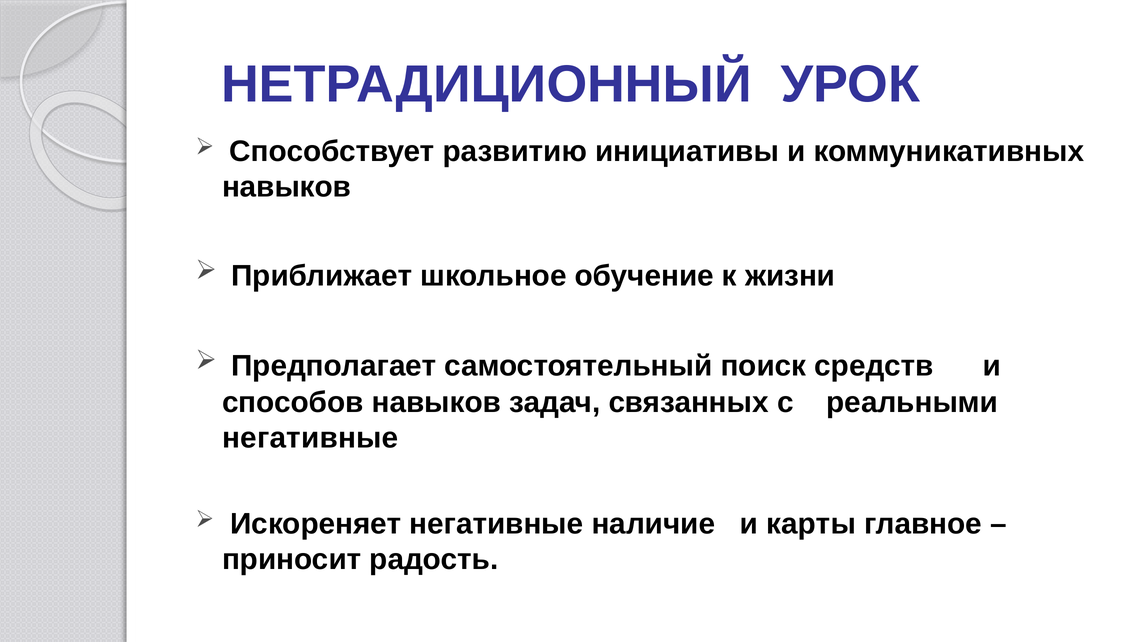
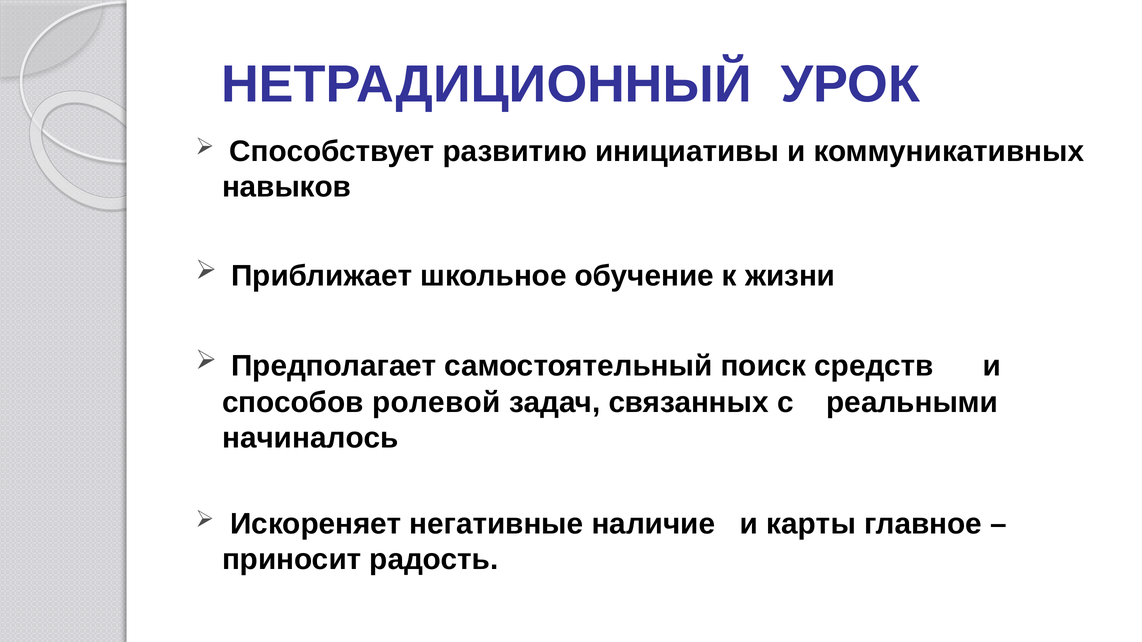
способов навыков: навыков -> ролевой
негативные at (310, 438): негативные -> начиналось
